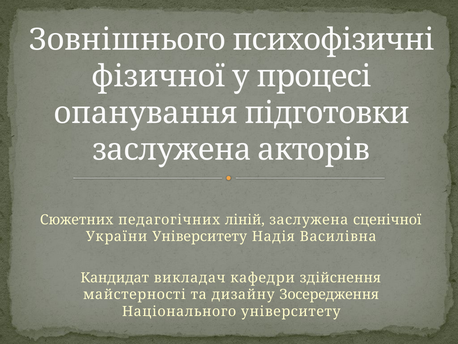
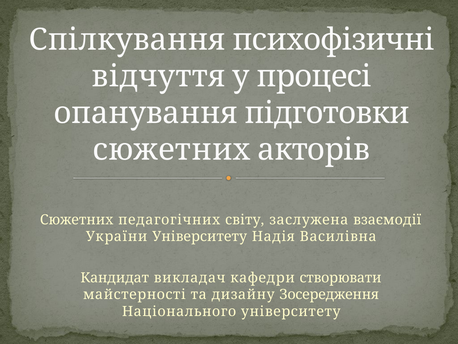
Зовнішнього: Зовнішнього -> Спілкування
фізичної: фізичної -> відчуття
заслужена at (172, 150): заслужена -> сюжетних
ліній: ліній -> світу
сценічної: сценічної -> взаємодії
здійснення: здійснення -> створювати
